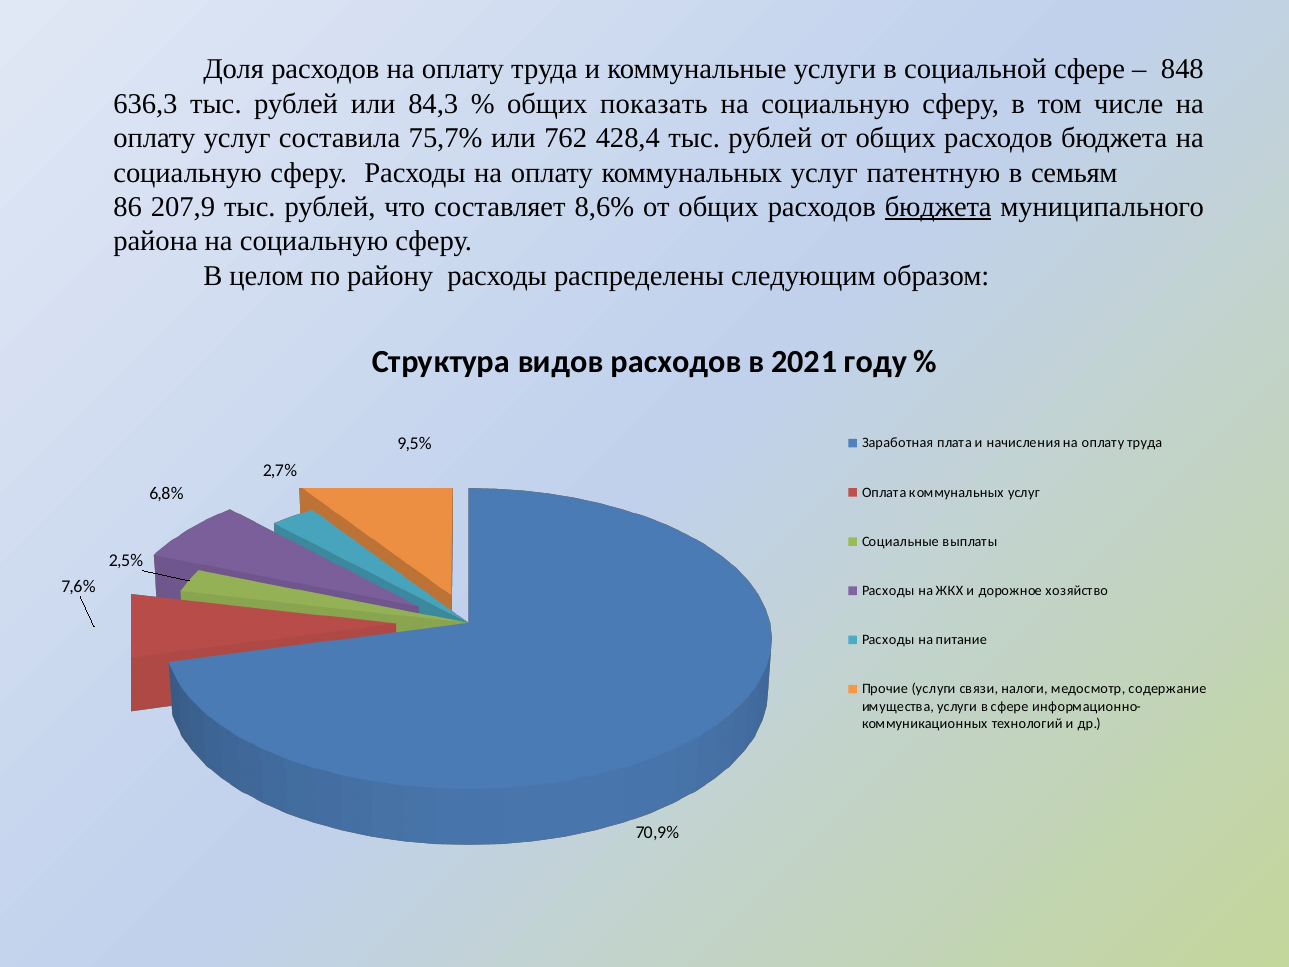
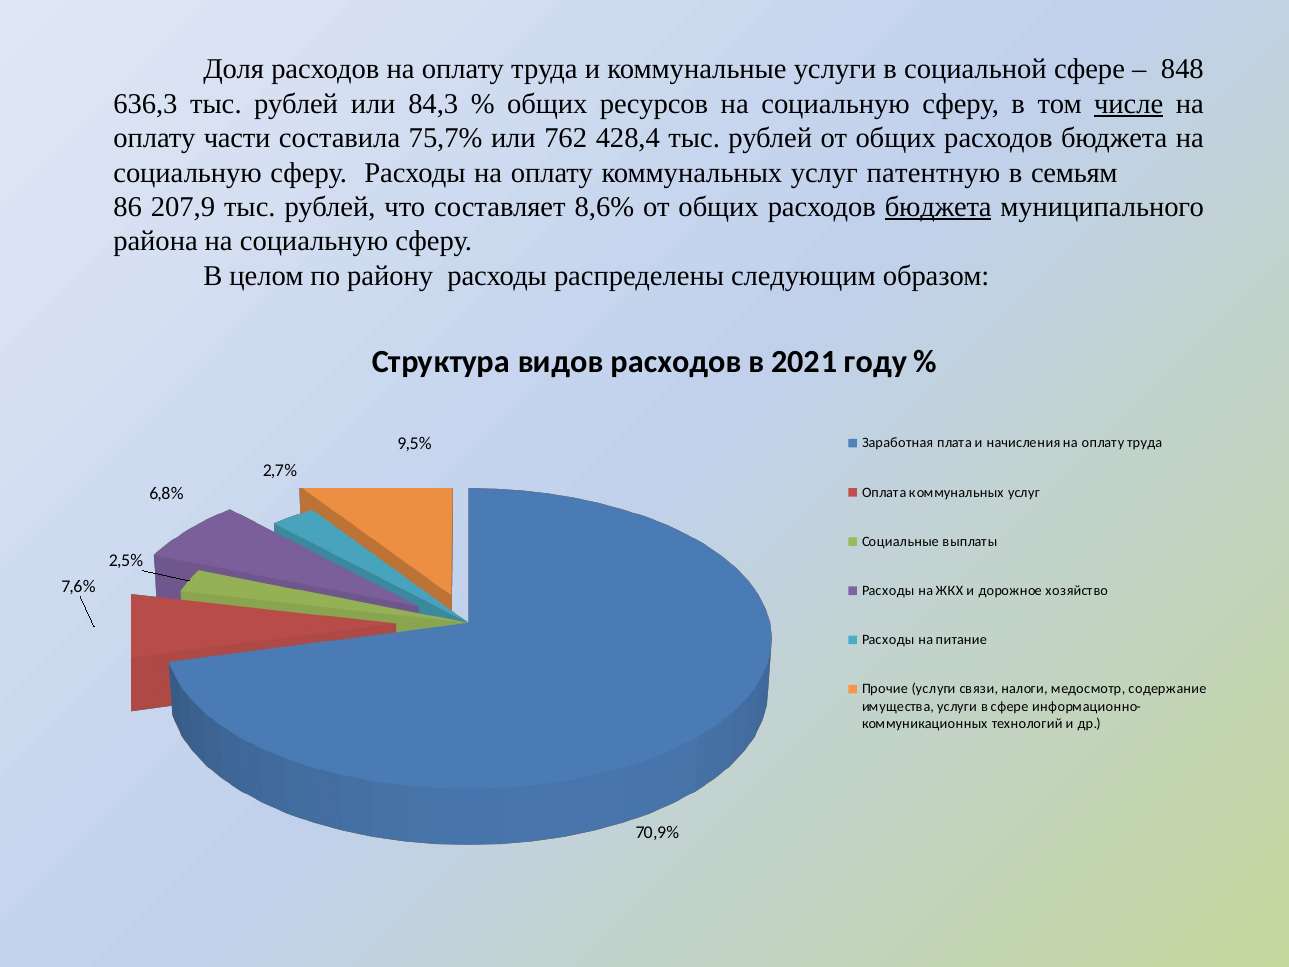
показать: показать -> ресурсов
числе underline: none -> present
оплату услуг: услуг -> части
